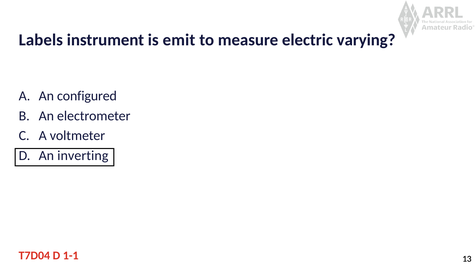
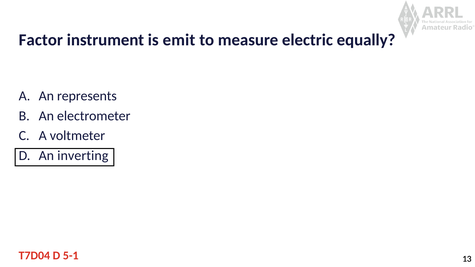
Labels: Labels -> Factor
varying: varying -> equally
configured: configured -> represents
1-1: 1-1 -> 5-1
